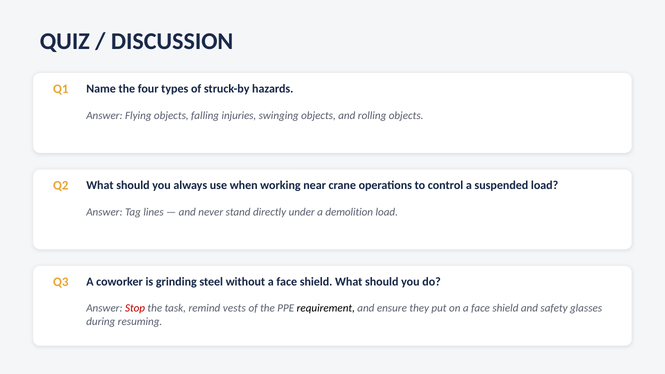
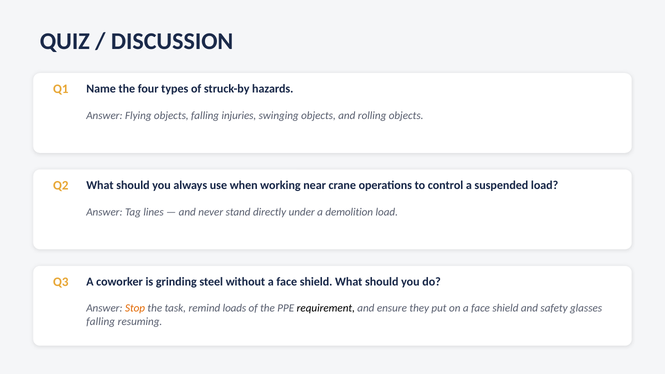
Stop colour: red -> orange
vests: vests -> loads
during at (101, 322): during -> falling
